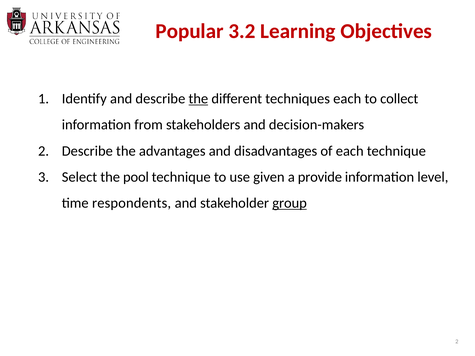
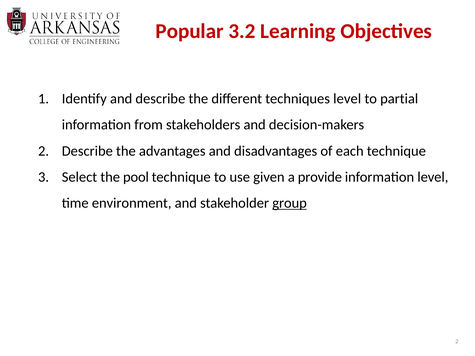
the at (198, 99) underline: present -> none
techniques each: each -> level
collect: collect -> partial
respondents: respondents -> environment
